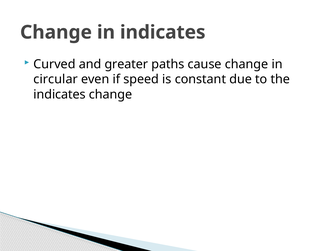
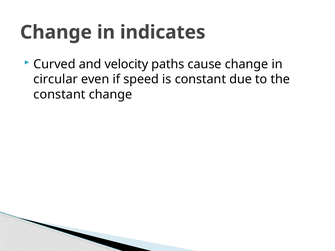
greater: greater -> velocity
indicates at (60, 95): indicates -> constant
